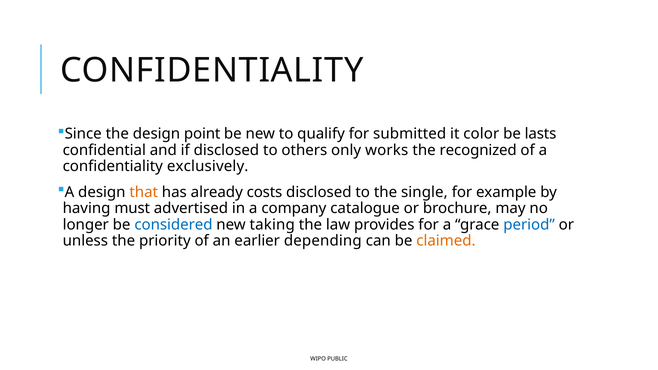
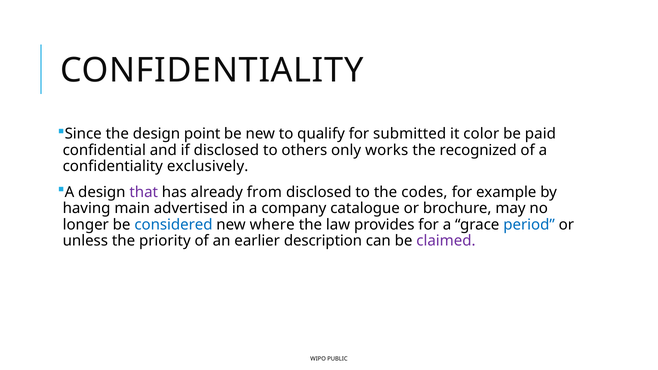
lasts: lasts -> paid
that colour: orange -> purple
costs: costs -> from
single: single -> codes
must: must -> main
taking: taking -> where
depending: depending -> description
claimed colour: orange -> purple
